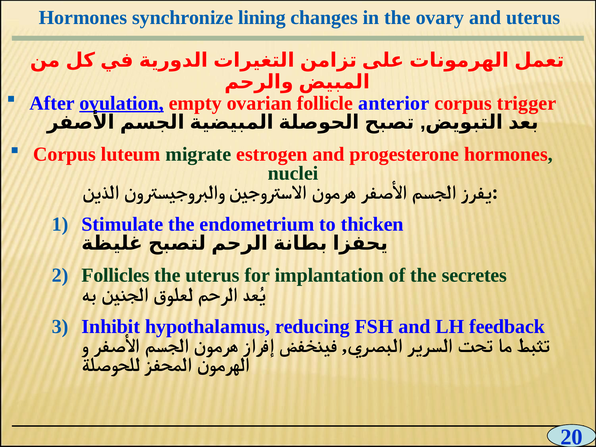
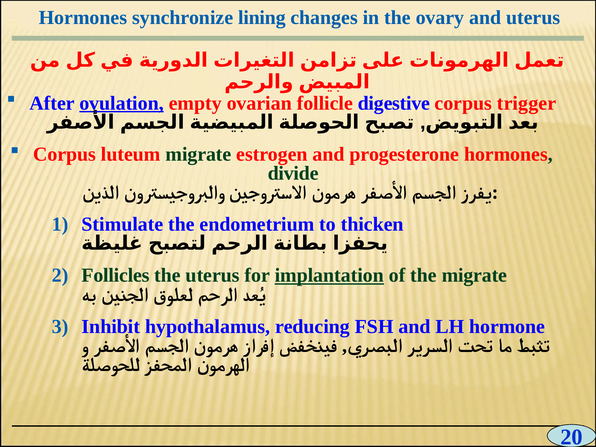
anterior: anterior -> digestive
nuclei: nuclei -> divide
implantation underline: none -> present
the secretes: secretes -> migrate
feedback: feedback -> hormone
